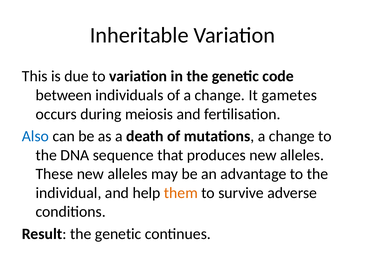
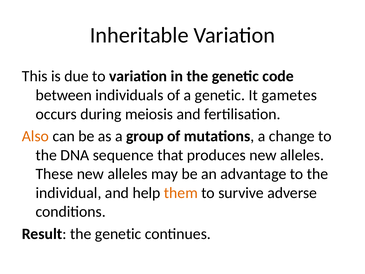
of a change: change -> genetic
Also colour: blue -> orange
death: death -> group
